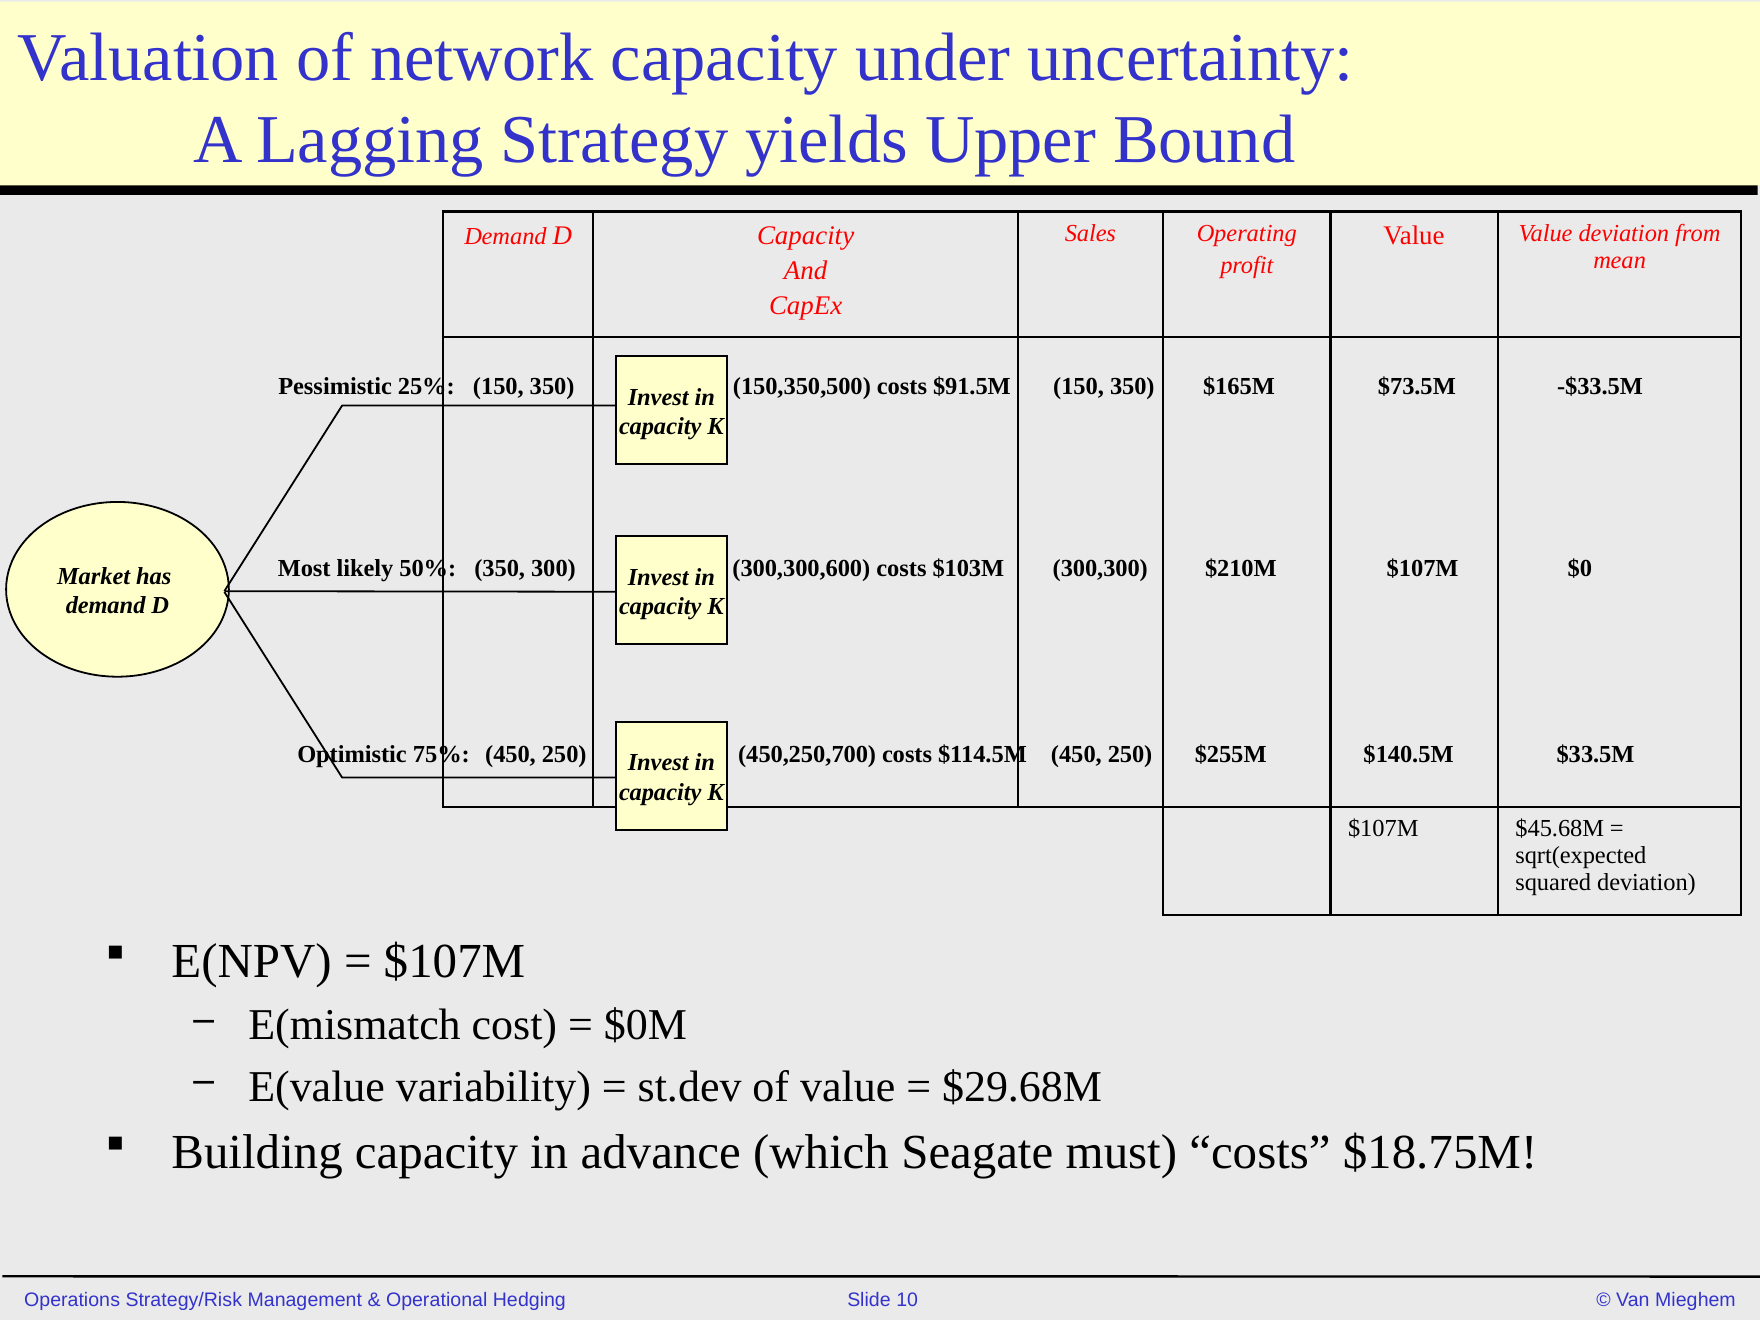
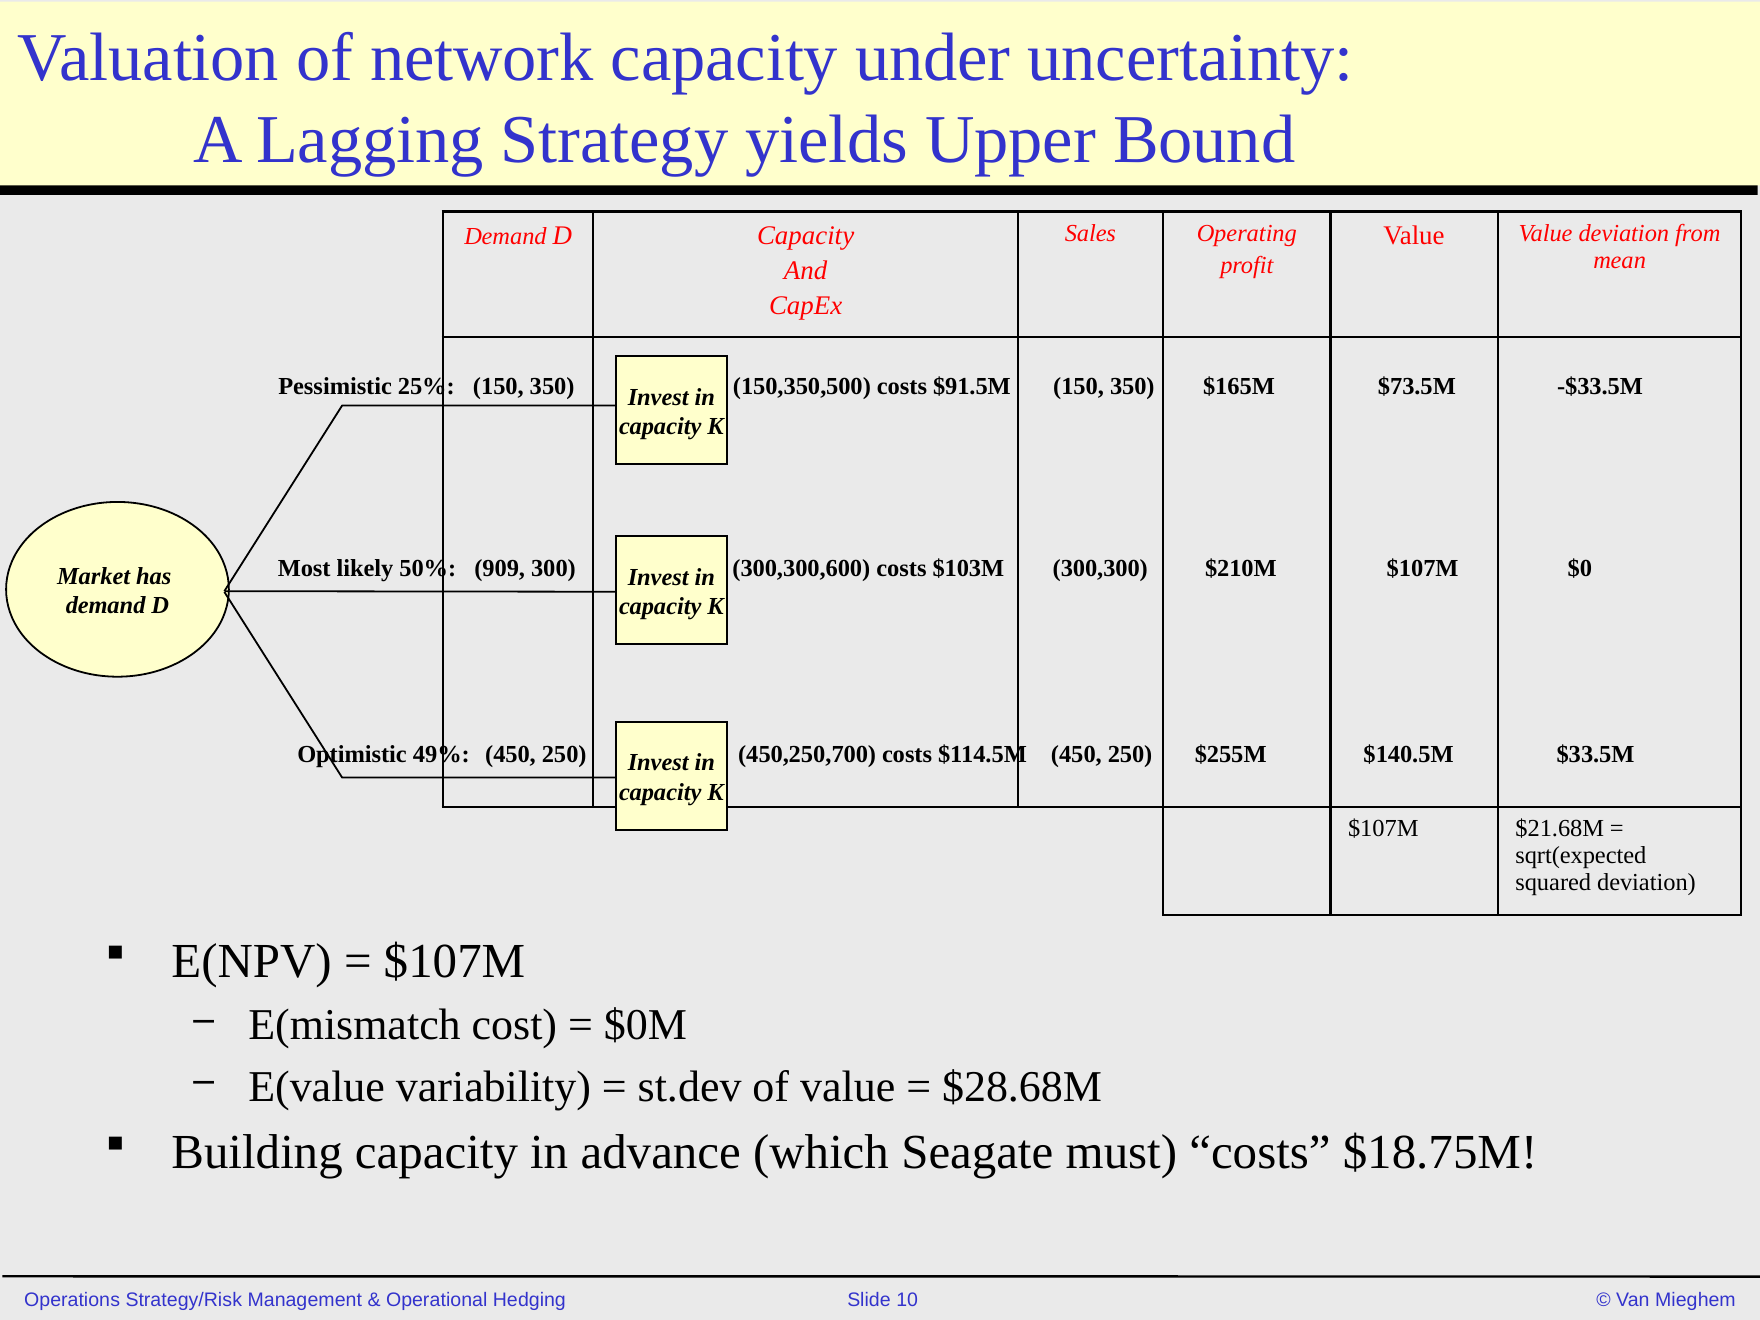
50% 350: 350 -> 909
75%: 75% -> 49%
$45.68M: $45.68M -> $21.68M
$29.68M: $29.68M -> $28.68M
